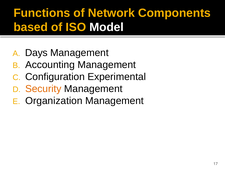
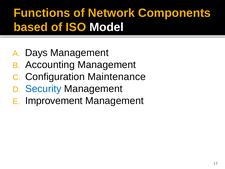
Experimental: Experimental -> Maintenance
Security colour: orange -> blue
Organization: Organization -> Improvement
